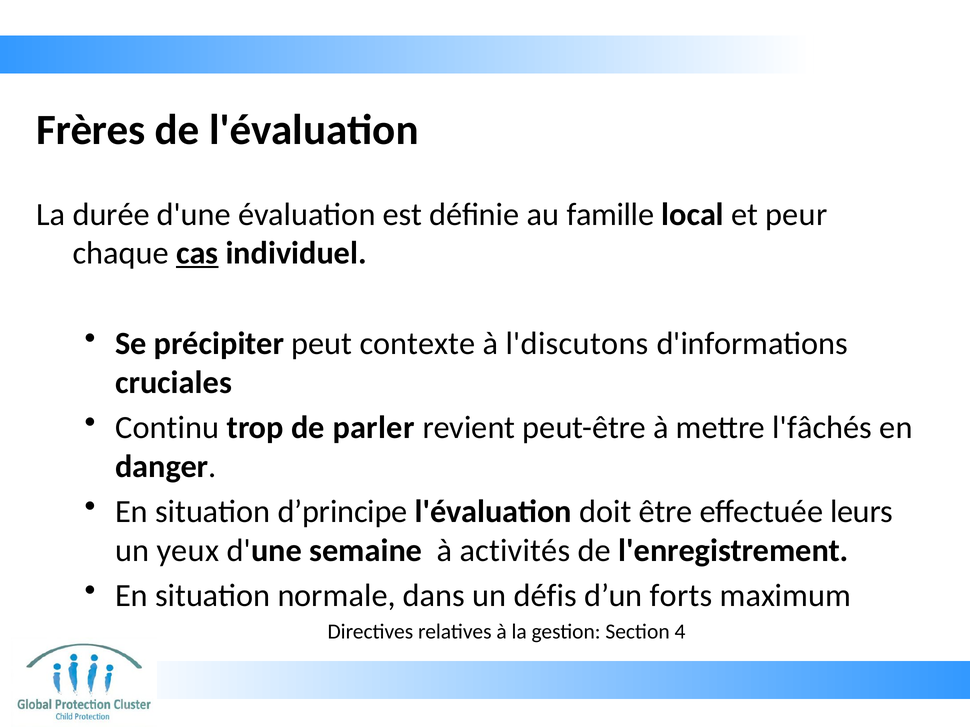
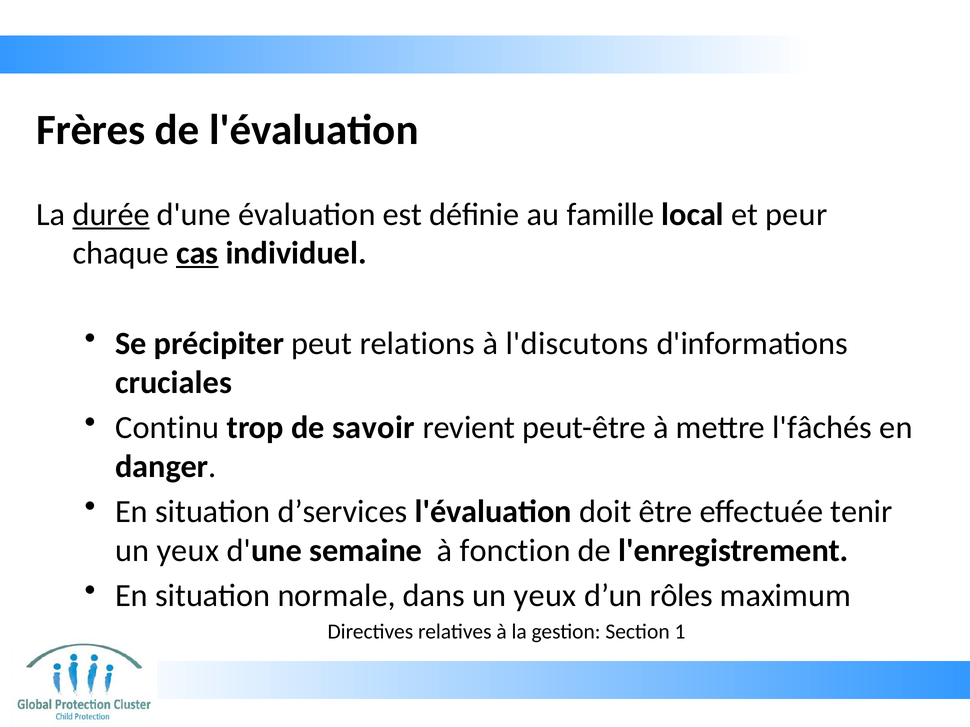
durée underline: none -> present
contexte: contexte -> relations
parler: parler -> savoir
d’principe: d’principe -> d’services
leurs: leurs -> tenir
activités: activités -> fonction
dans un défis: défis -> yeux
forts: forts -> rôles
4: 4 -> 1
